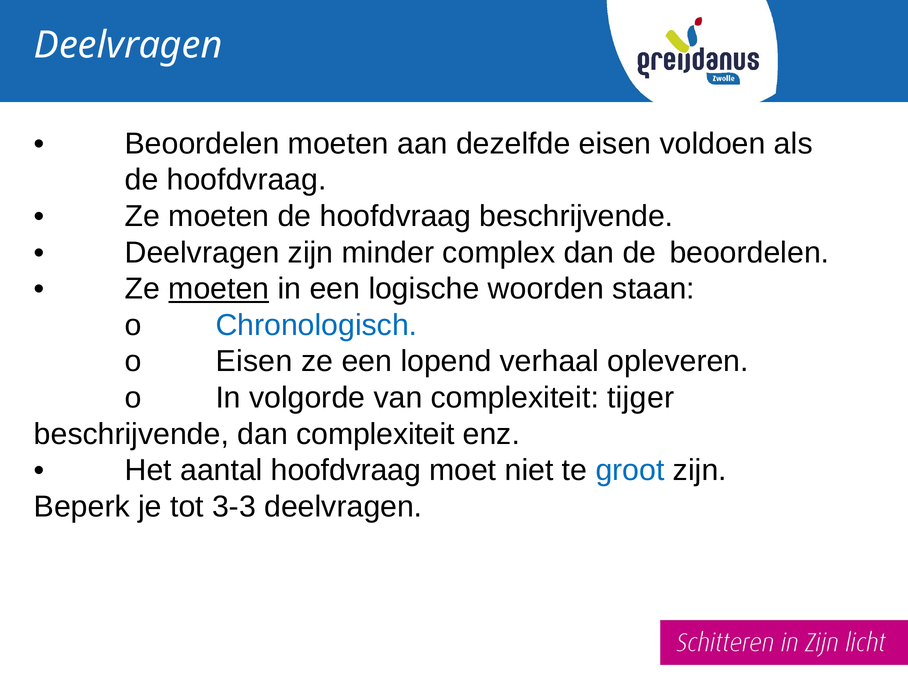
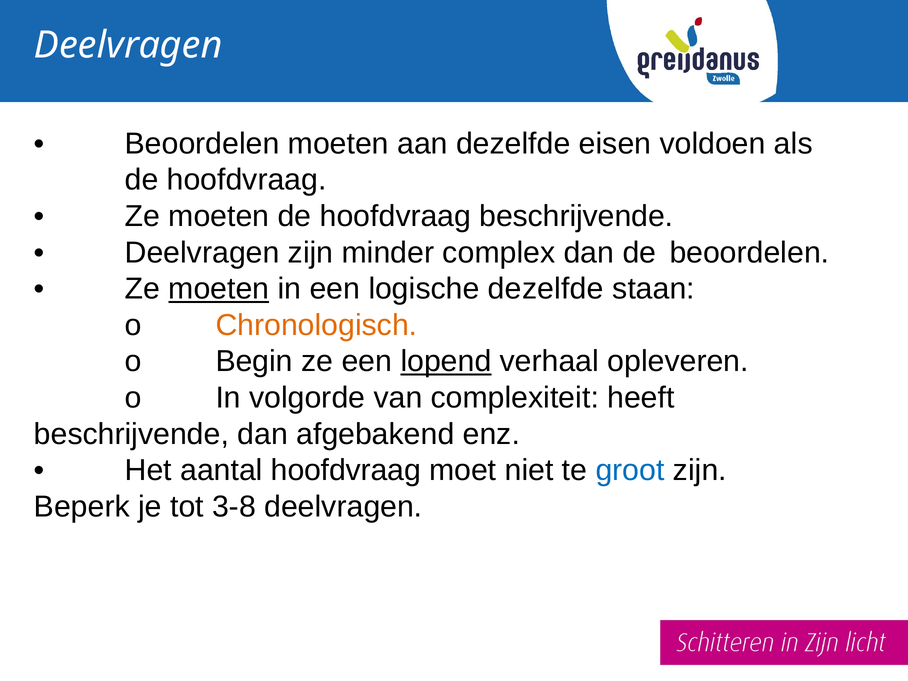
logische woorden: woorden -> dezelfde
Chronologisch colour: blue -> orange
o Eisen: Eisen -> Begin
lopend underline: none -> present
tijger: tijger -> heeft
dan complexiteit: complexiteit -> afgebakend
3-3: 3-3 -> 3-8
